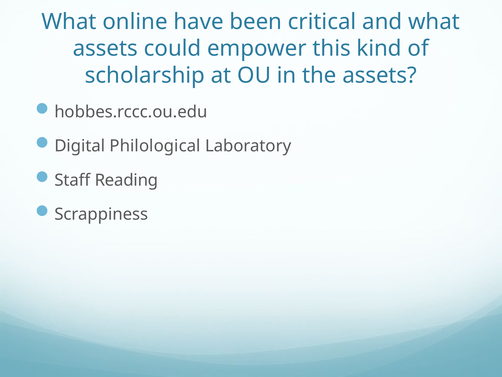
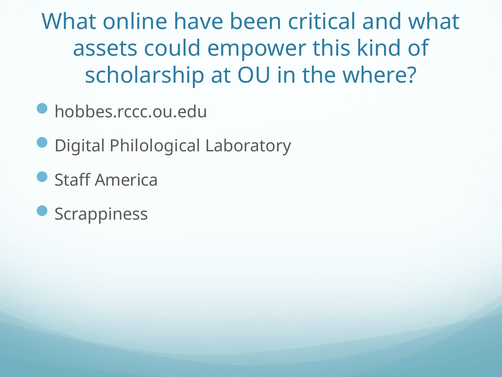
the assets: assets -> where
Reading: Reading -> America
